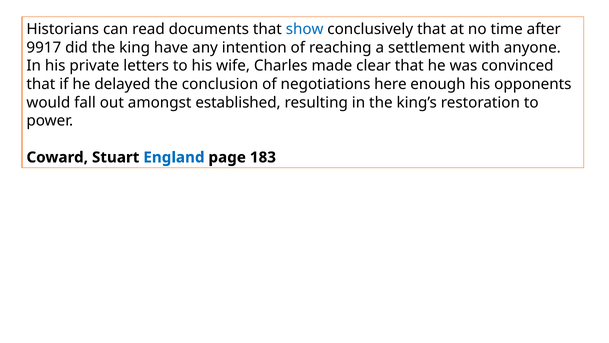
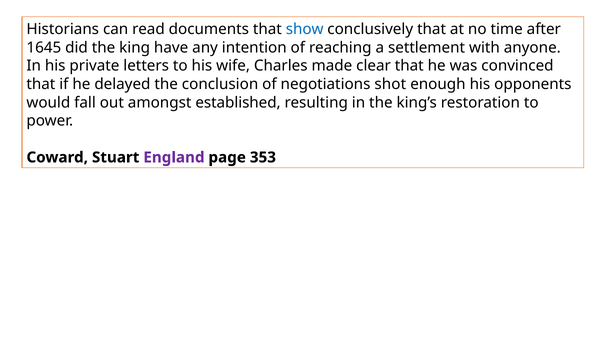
9917: 9917 -> 1645
here: here -> shot
England colour: blue -> purple
183: 183 -> 353
